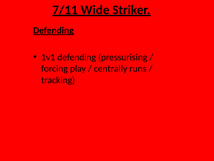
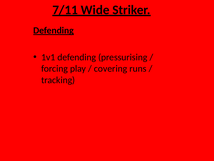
centrally: centrally -> covering
